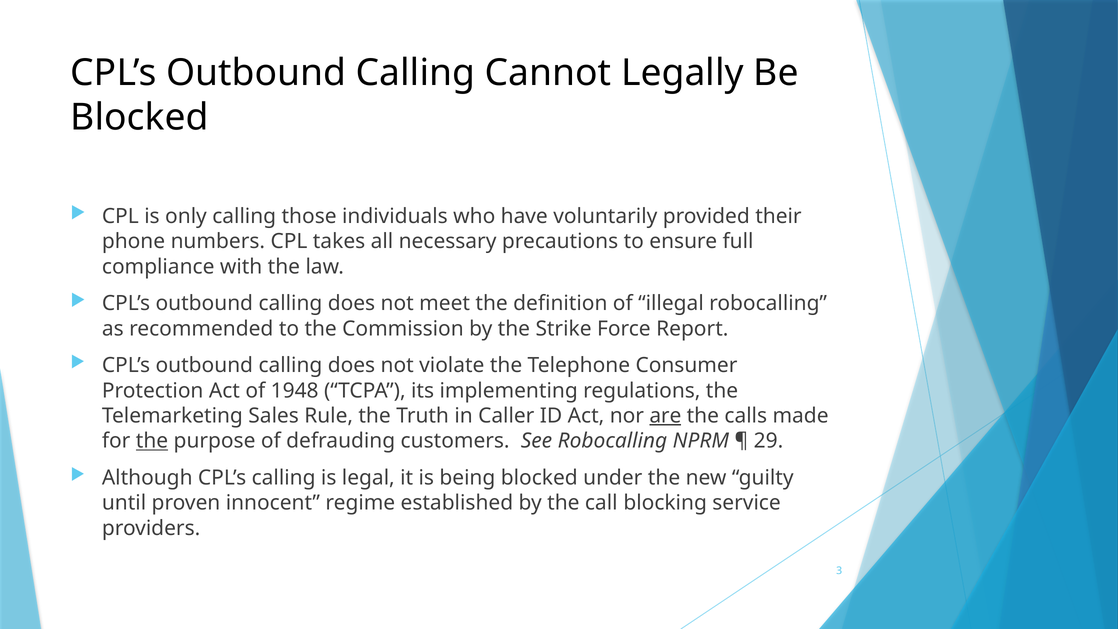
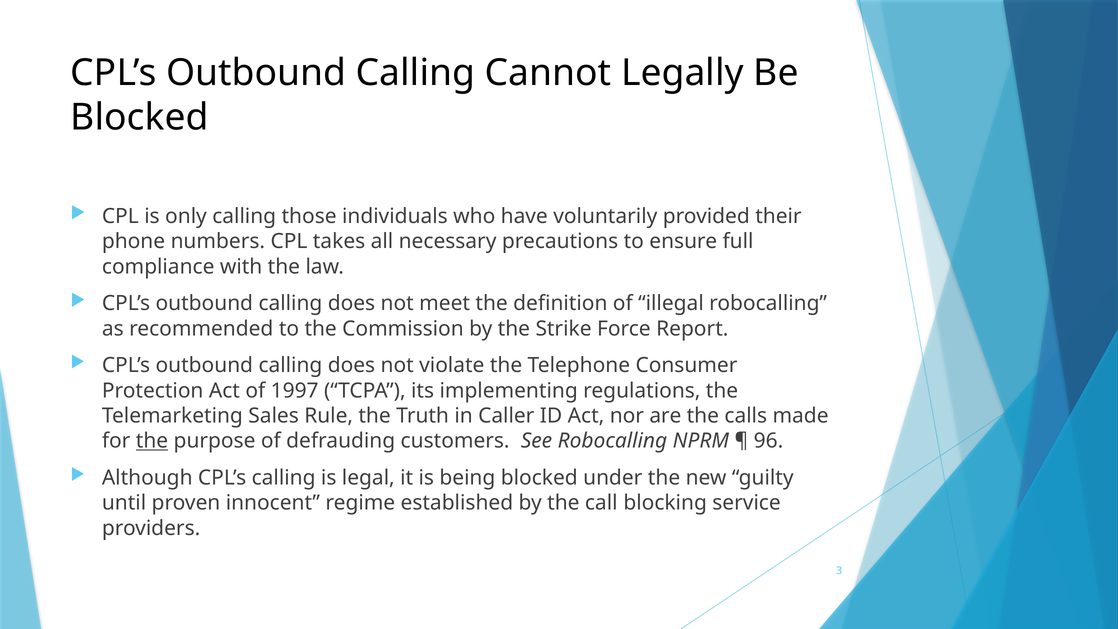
1948: 1948 -> 1997
are underline: present -> none
29: 29 -> 96
